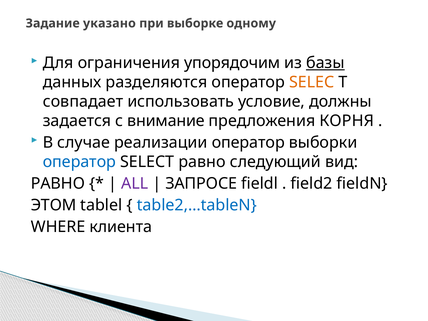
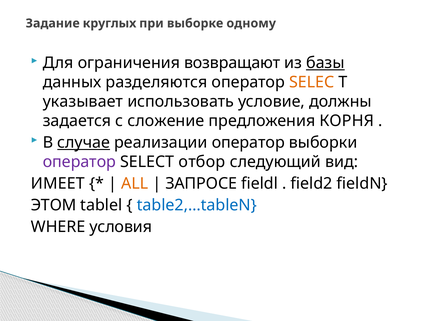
указано: указано -> круглых
упорядочим: упорядочим -> возвращают
совпадает: совпадает -> указывает
внимание: внимание -> сложение
случае underline: none -> present
оператор at (79, 162) colour: blue -> purple
SELECT равно: равно -> отбор
РАВНО at (58, 183): РАВНО -> ИМЕЕТ
ALL colour: purple -> orange
клиента: клиента -> условия
